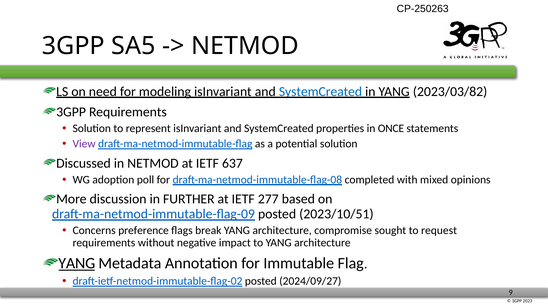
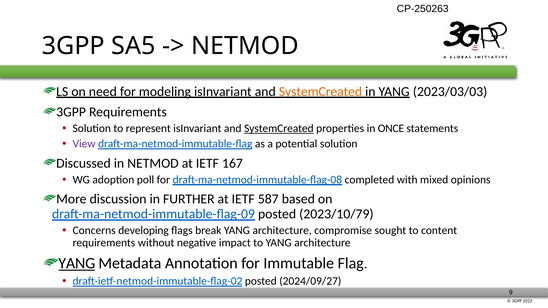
SystemCreated at (320, 92) colour: blue -> orange
2023/03/82: 2023/03/82 -> 2023/03/03
SystemCreated at (279, 129) underline: none -> present
637: 637 -> 167
277: 277 -> 587
2023/10/51: 2023/10/51 -> 2023/10/79
preference: preference -> developing
request: request -> content
